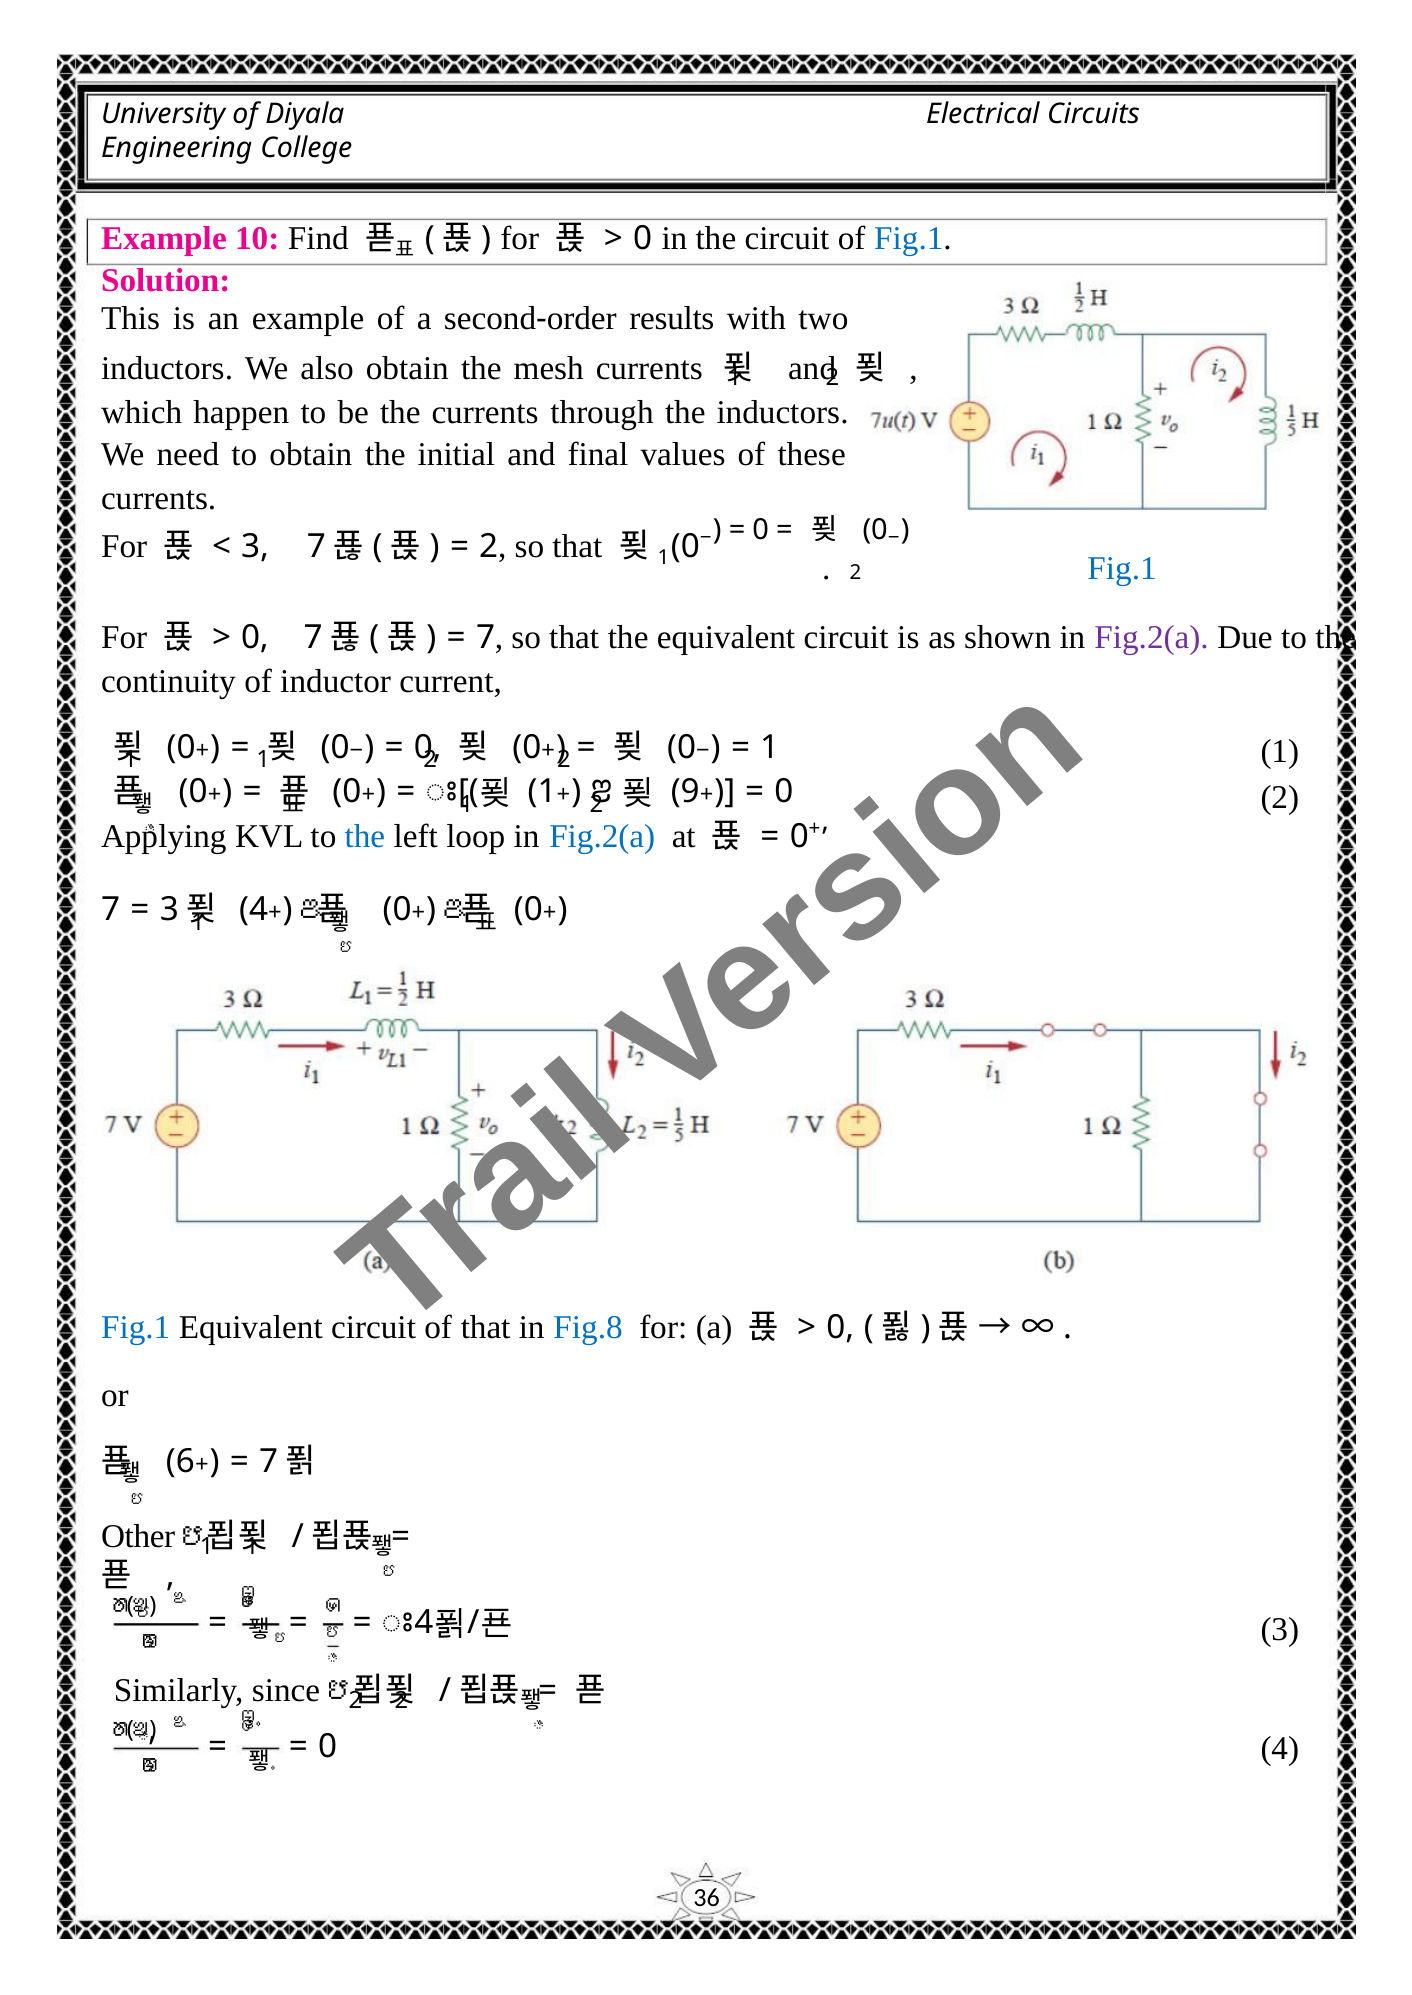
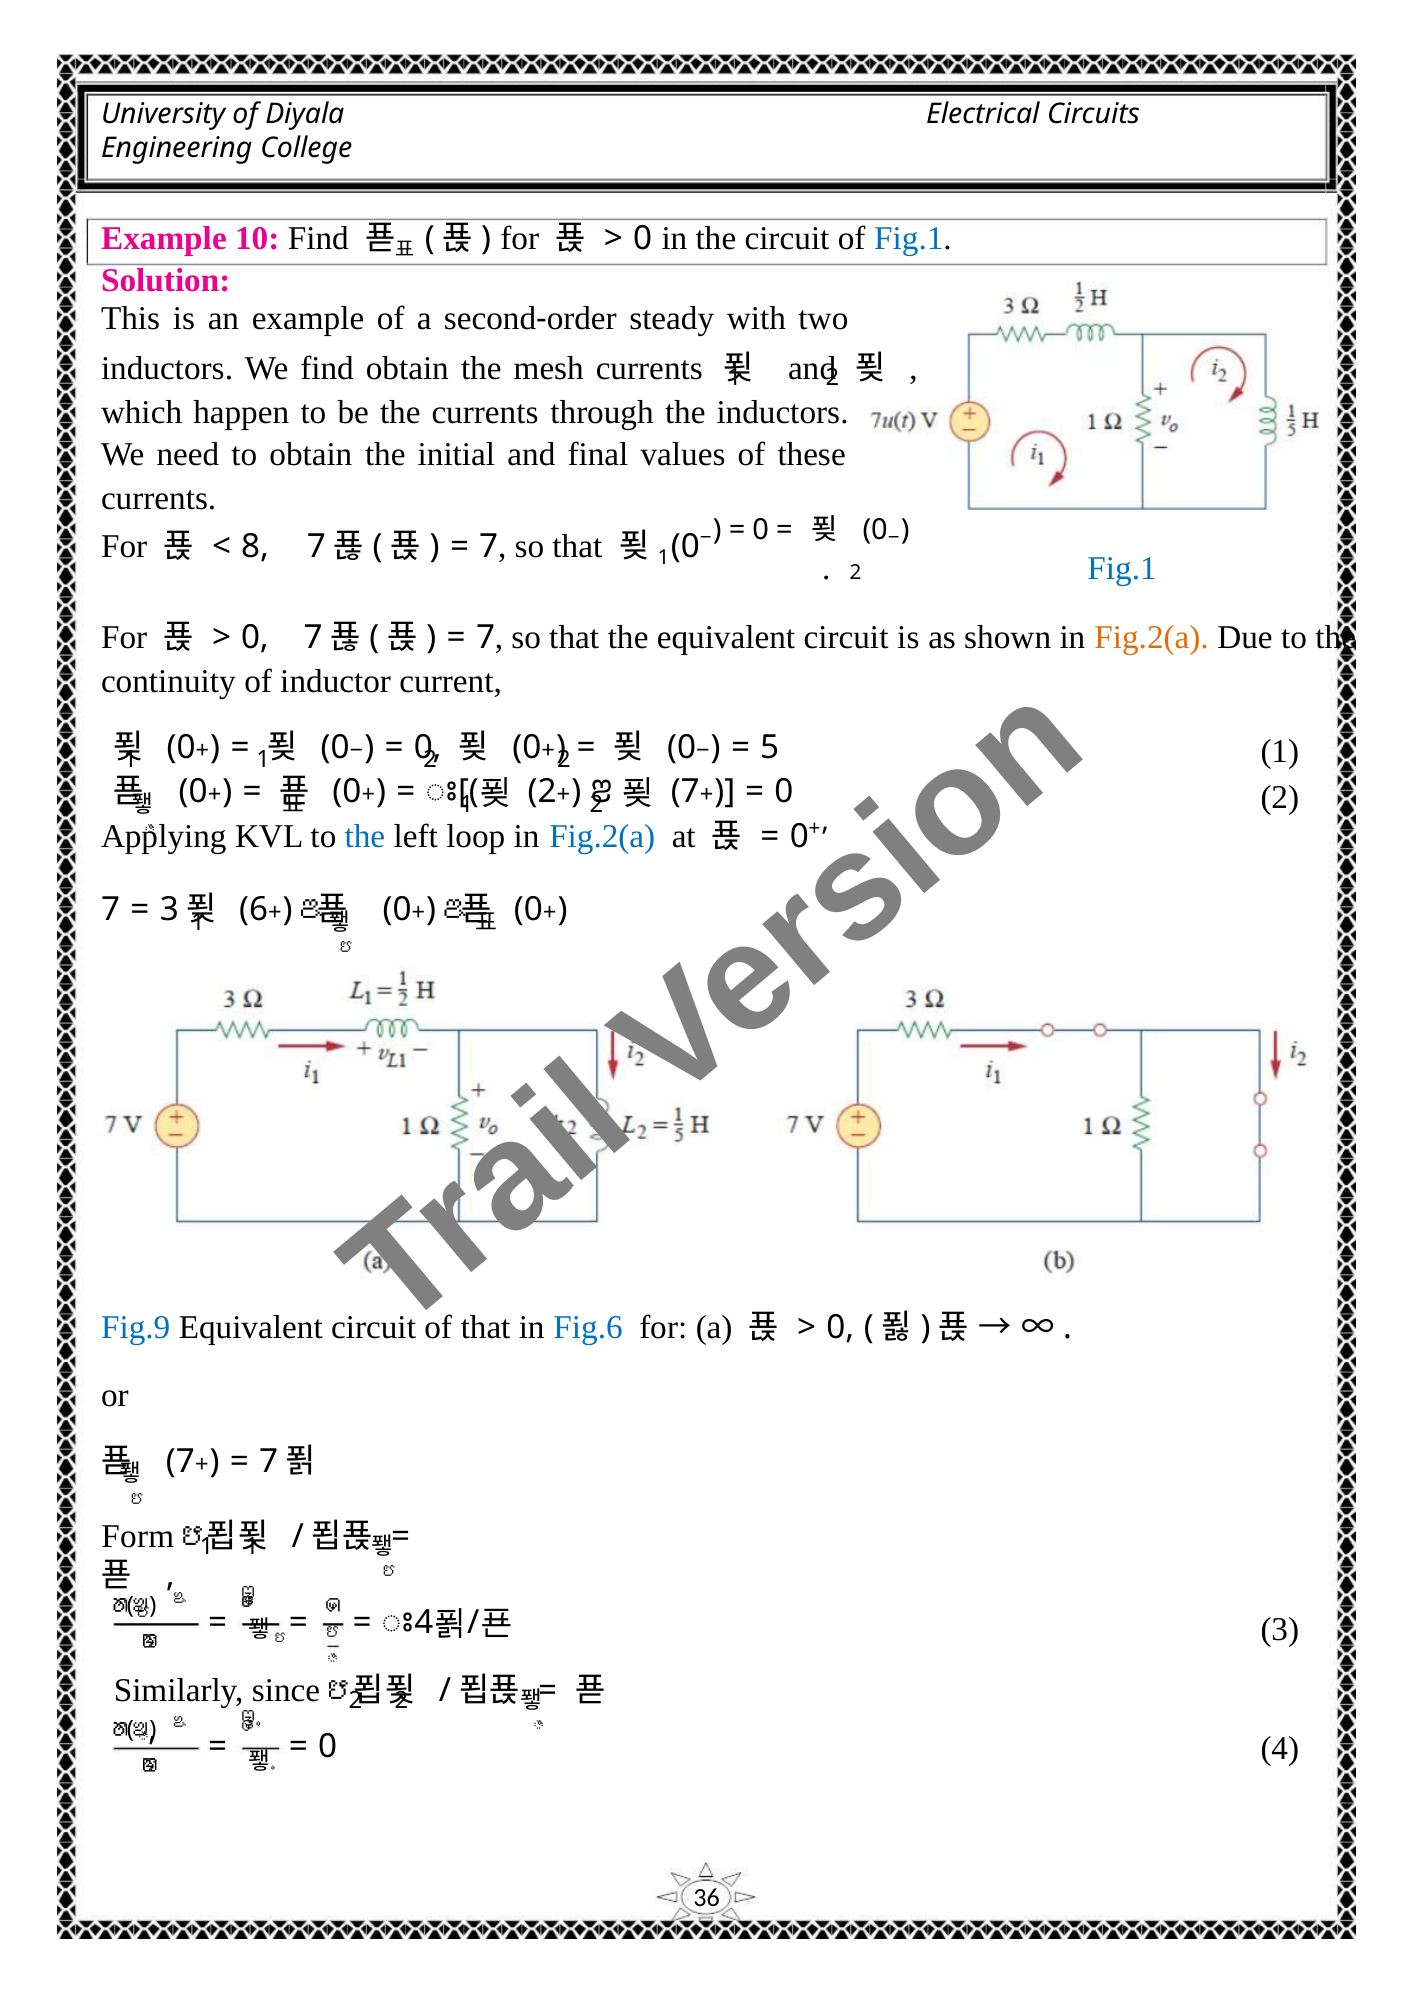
results: results -> steady
We also: also -> find
3 at (255, 547): 3 -> 8
2 at (489, 547): 2 -> 7
Fig.2(a at (1152, 637) colour: purple -> orange
1 at (770, 748): 1 -> 5
1 at (542, 792): 1 -> 2
9 at (685, 792): 9 -> 7
4 at (254, 910): 4 -> 6
Fig.1 at (136, 1328): Fig.1 -> Fig.9
Fig.8: Fig.8 -> Fig.6
6 at (180, 1462): 6 -> 7
Other: Other -> Form
